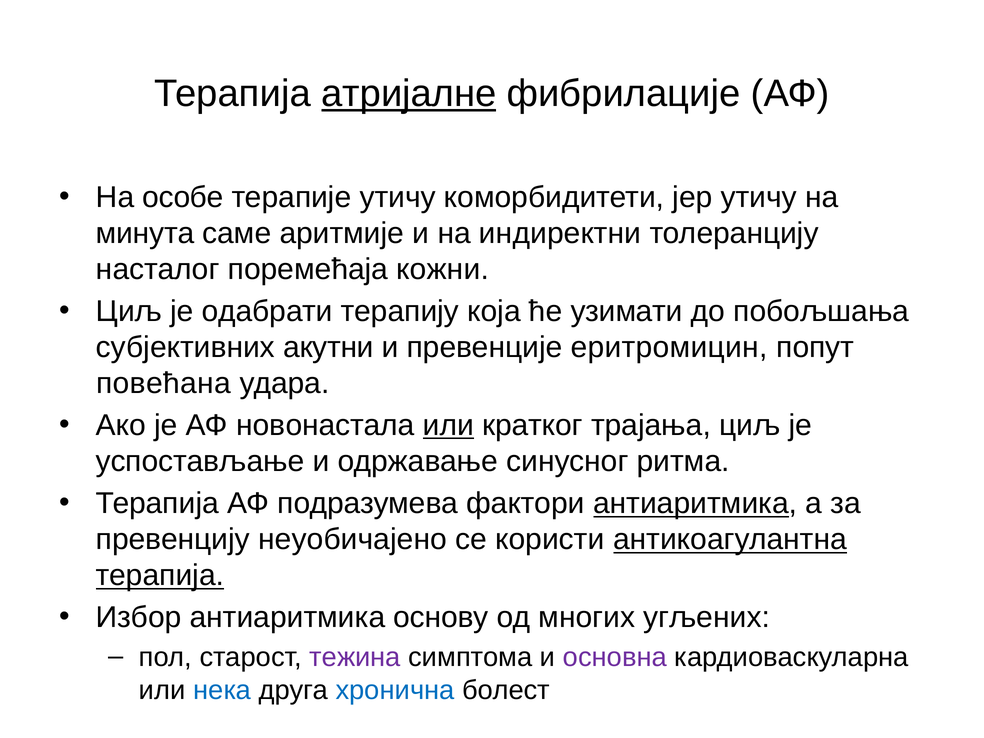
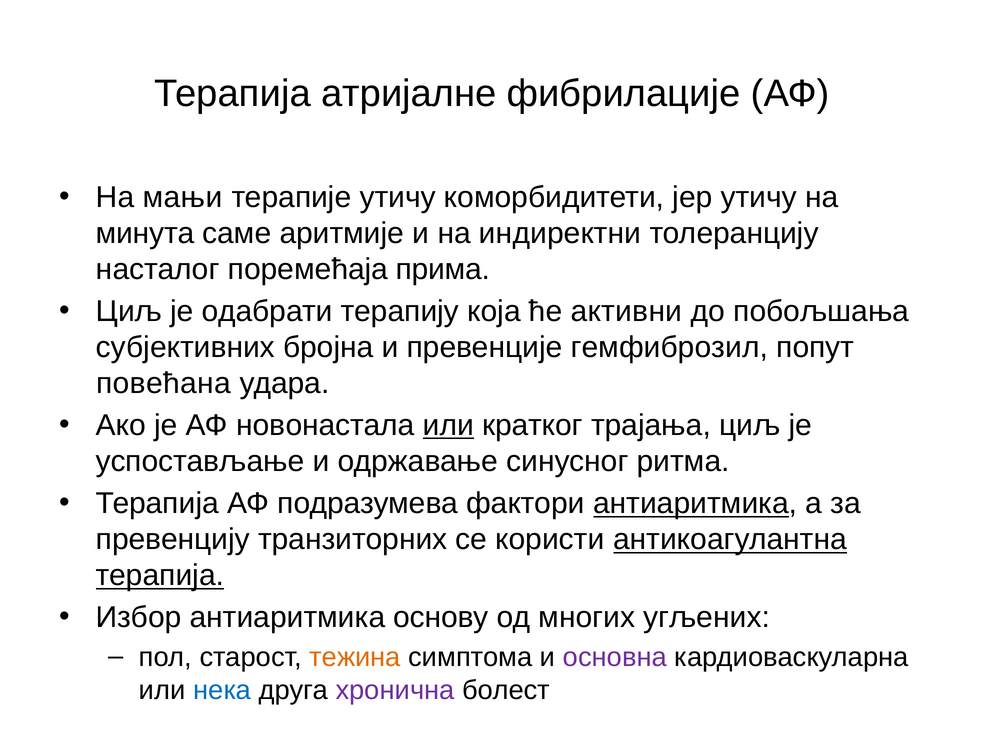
атријалне underline: present -> none
особе: особе -> мањи
кожни: кожни -> прима
узимати: узимати -> активни
акутни: акутни -> бројна
еритромицин: еритромицин -> гемфиброзил
неуобичајено: неуобичајено -> транзиторних
тежина colour: purple -> orange
хронична colour: blue -> purple
